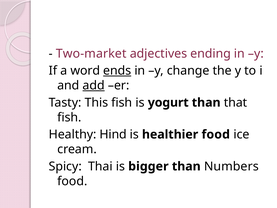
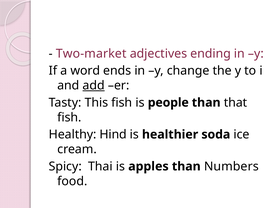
ends underline: present -> none
yogurt: yogurt -> people
healthier food: food -> soda
bigger: bigger -> apples
